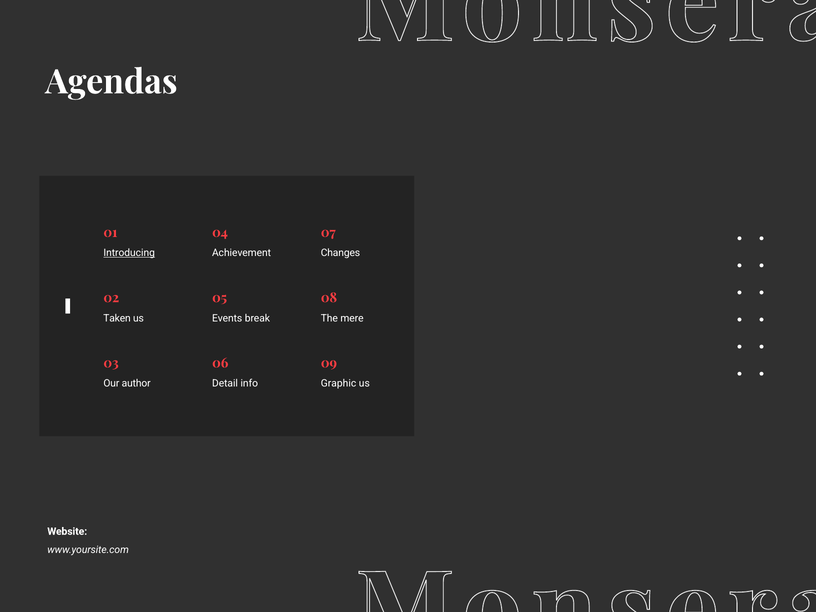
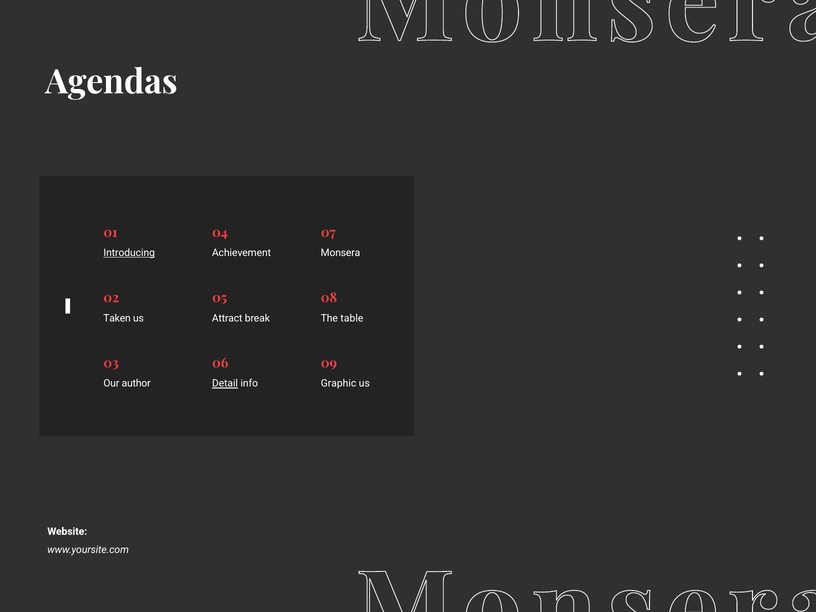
Changes: Changes -> Monsera
Events: Events -> Attract
mere: mere -> table
Detail underline: none -> present
